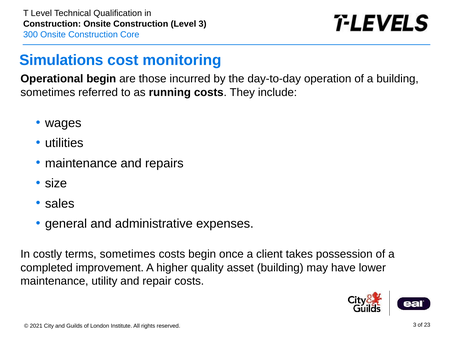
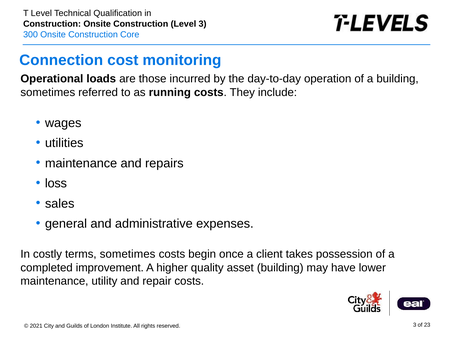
Simulations: Simulations -> Connection
Operational begin: begin -> loads
size: size -> loss
